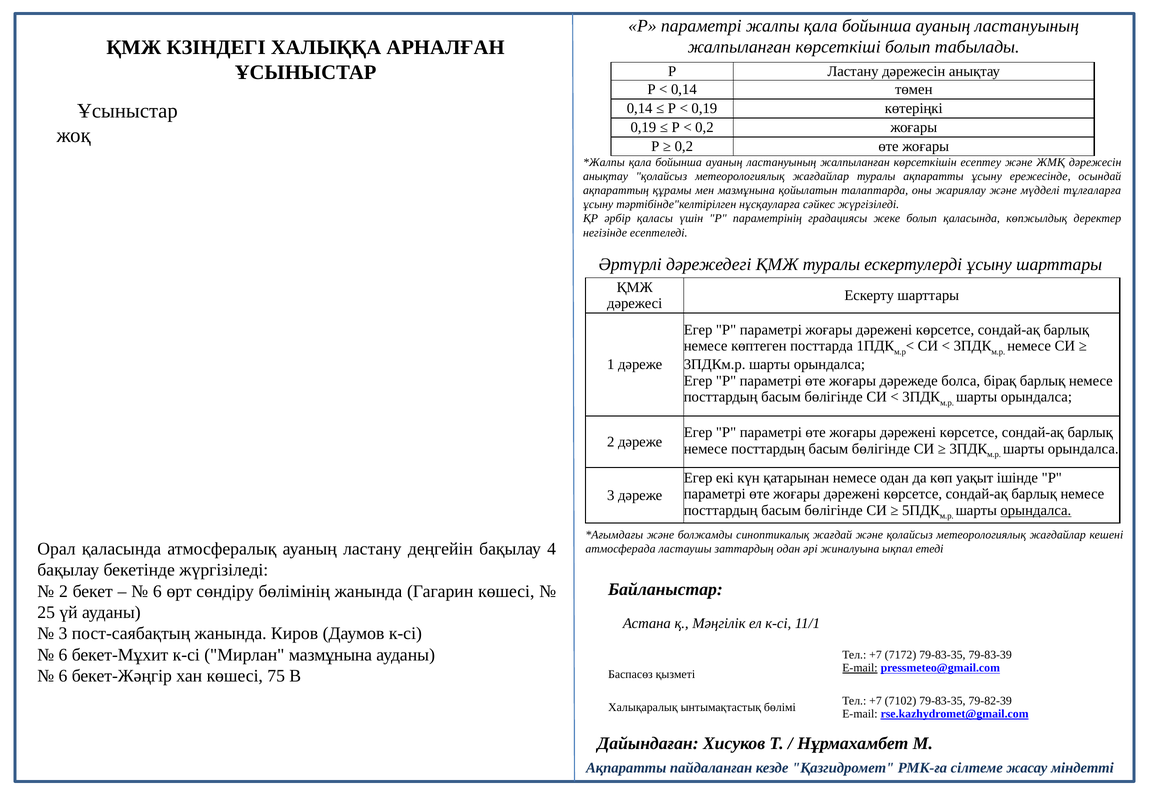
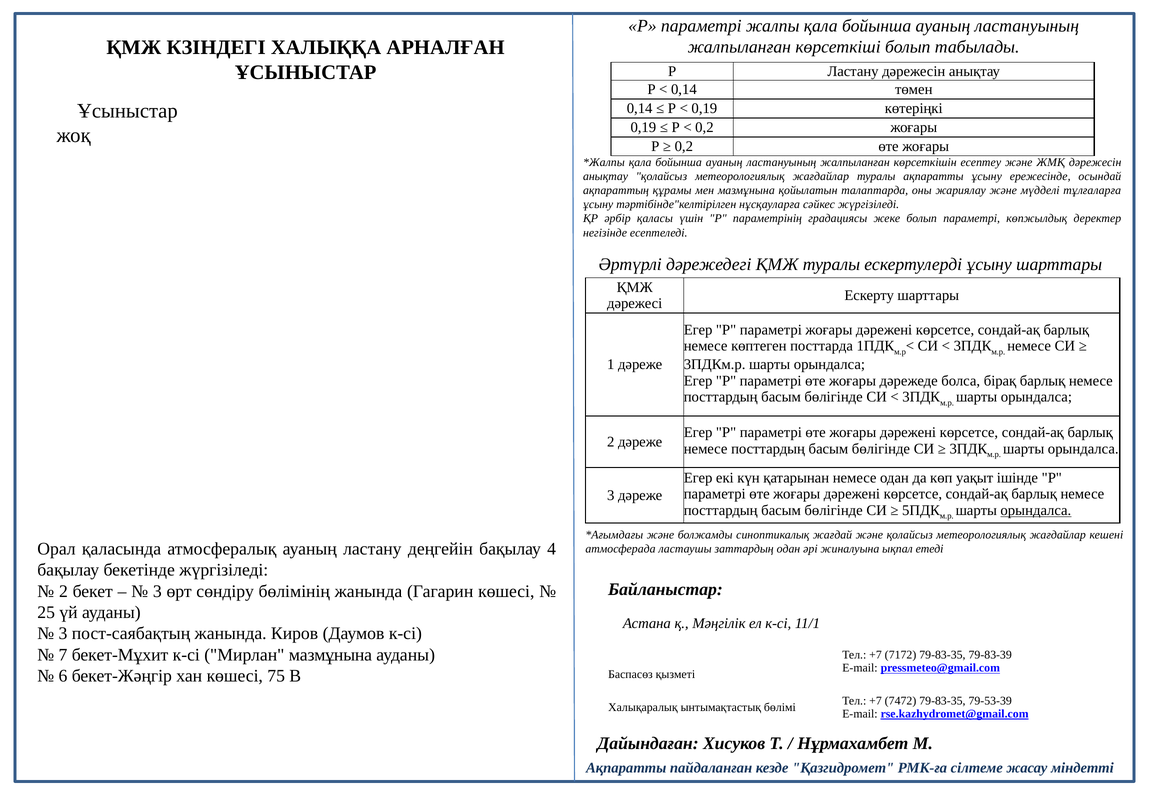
болып қаласында: қаласында -> параметрі
6 at (157, 592): 6 -> 3
6 at (63, 655): 6 -> 7
E-mail at (860, 668) underline: present -> none
7102: 7102 -> 7472
79-82-39: 79-82-39 -> 79-53-39
